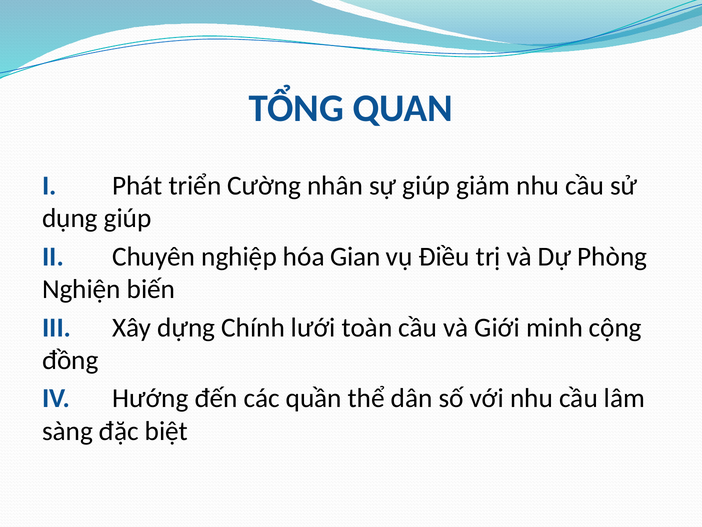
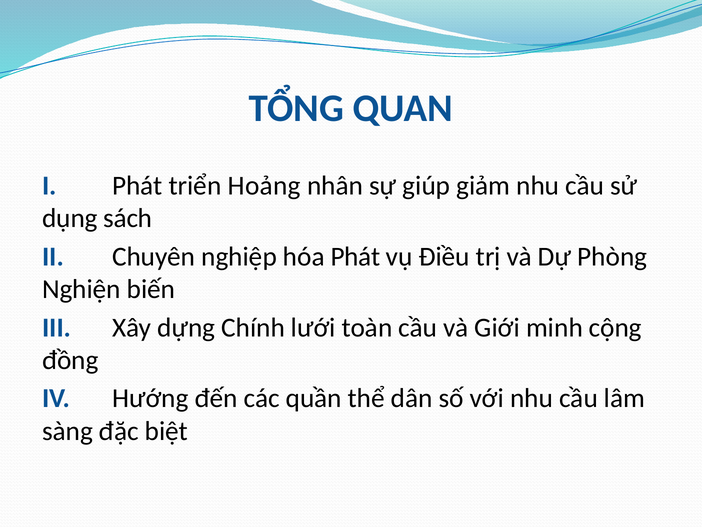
Cường: Cường -> Hoảng
dụng giúp: giúp -> sách
hóa Gian: Gian -> Phát
